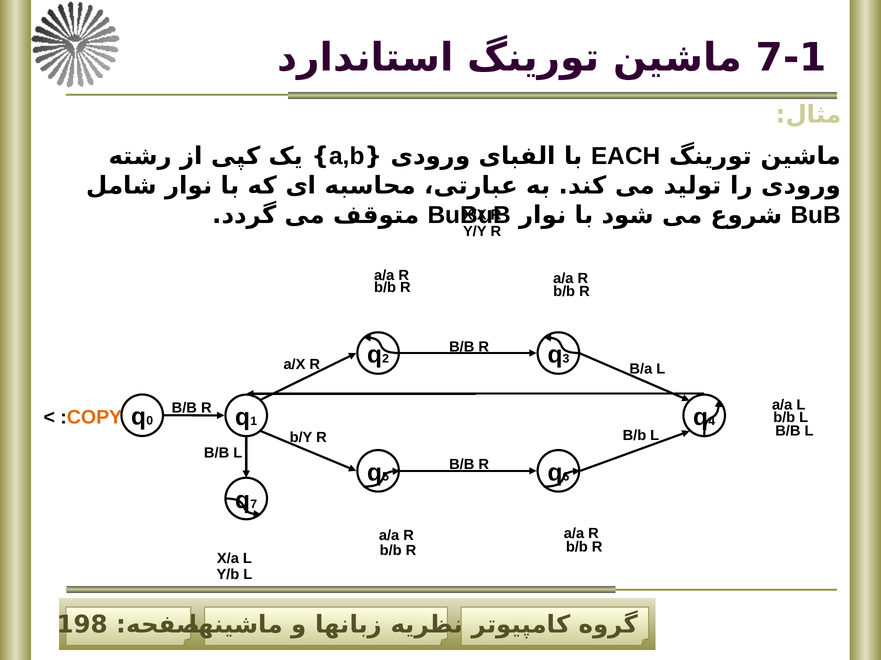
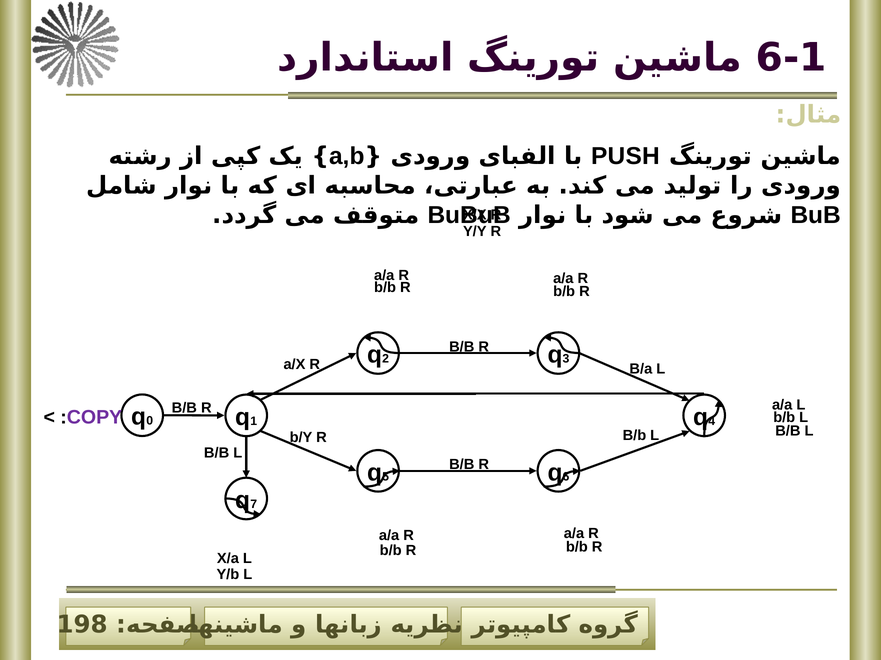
7-1: 7-1 -> 6-1
EACH: EACH -> PUSH
COPY colour: orange -> purple
